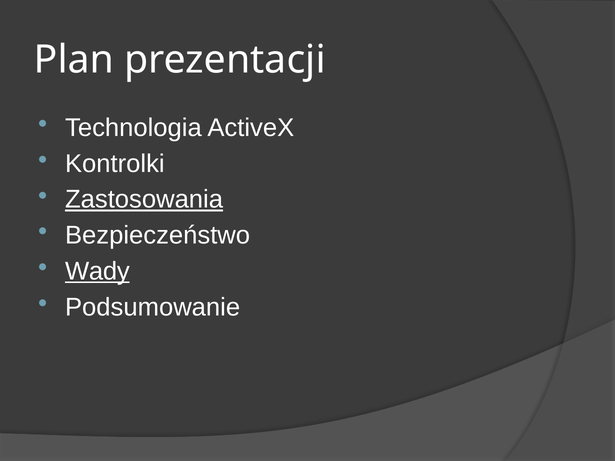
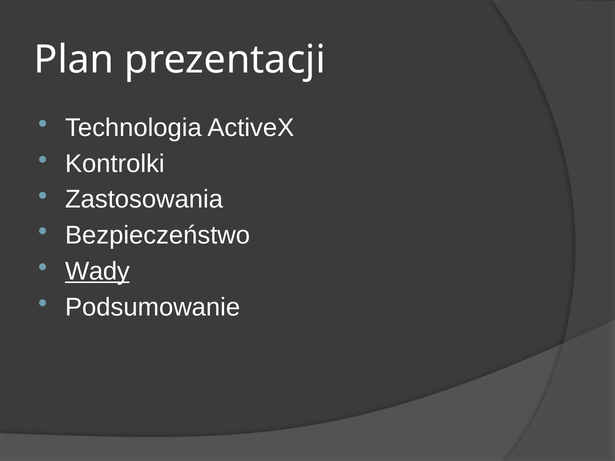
Zastosowania underline: present -> none
